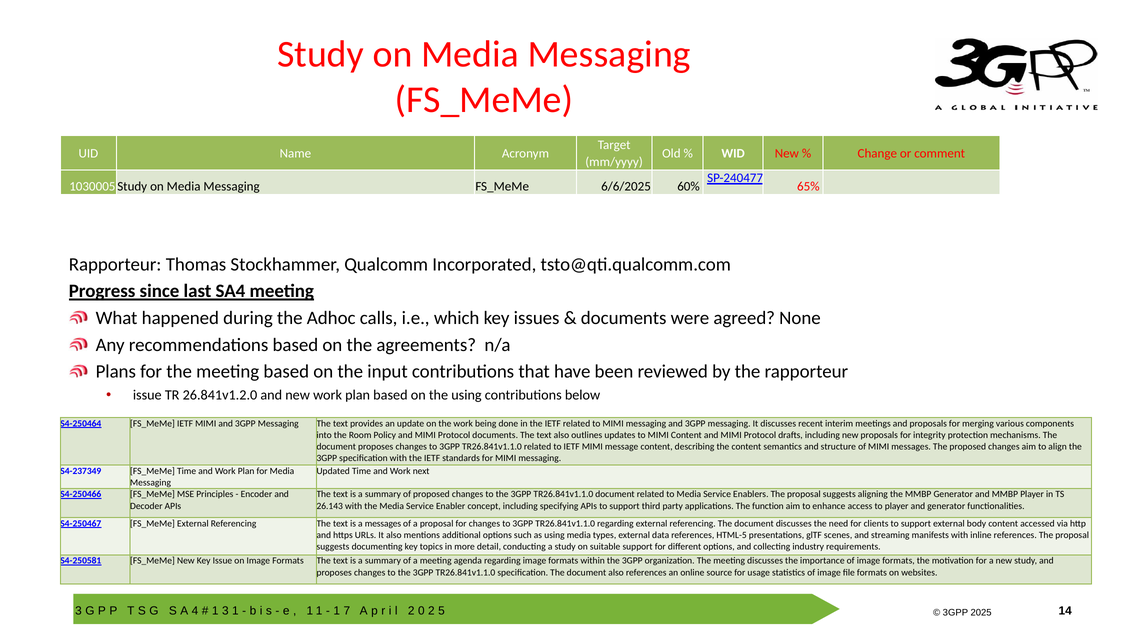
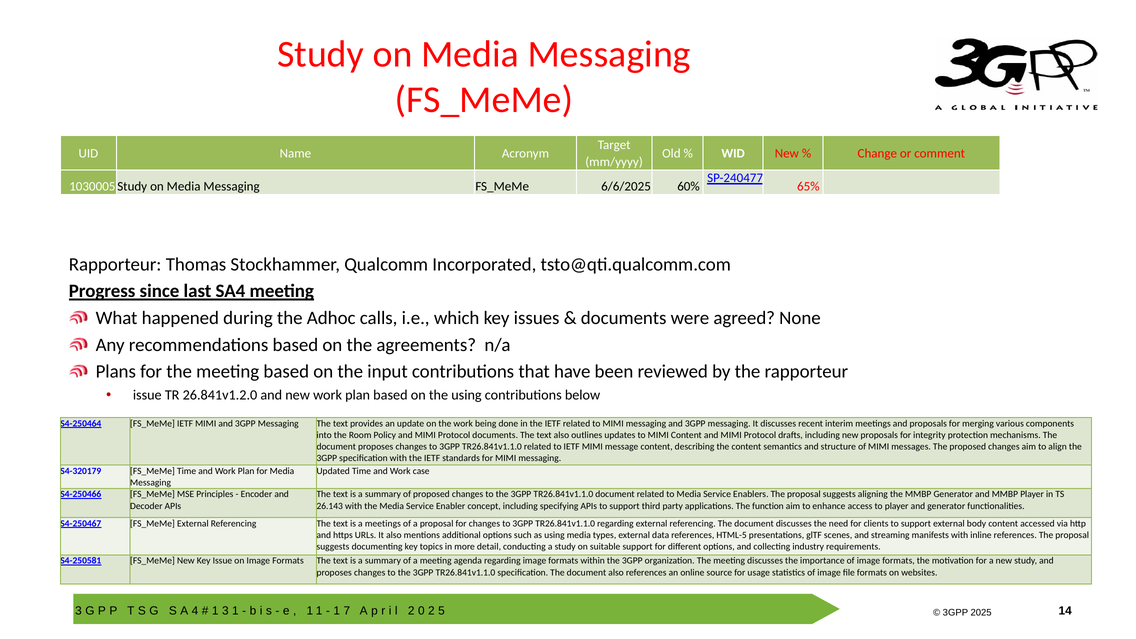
S4-237349: S4-237349 -> S4-320179
next: next -> case
a messages: messages -> meetings
